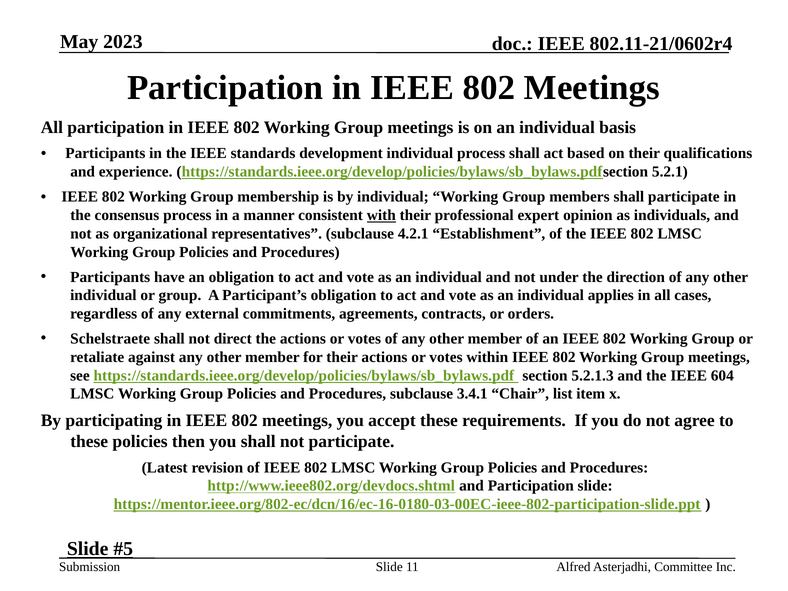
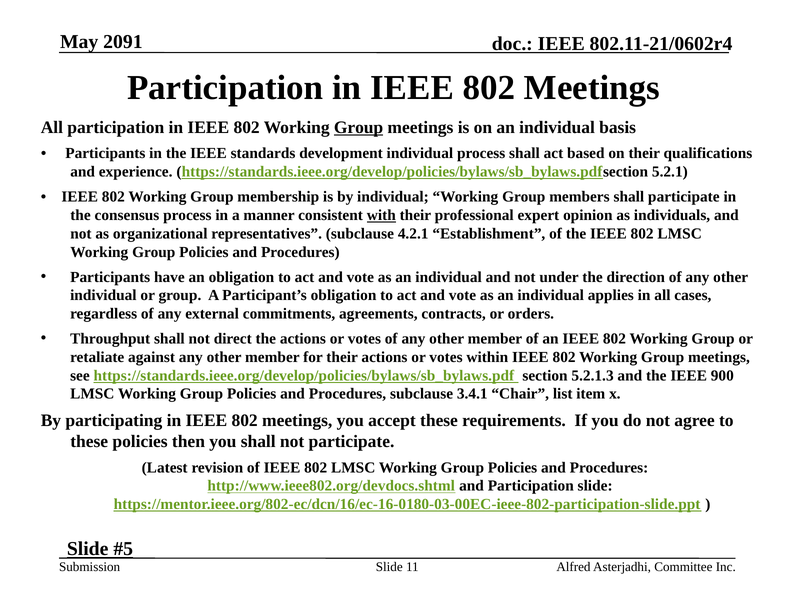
2023: 2023 -> 2091
Group at (359, 127) underline: none -> present
Schelstraete: Schelstraete -> Throughput
604: 604 -> 900
